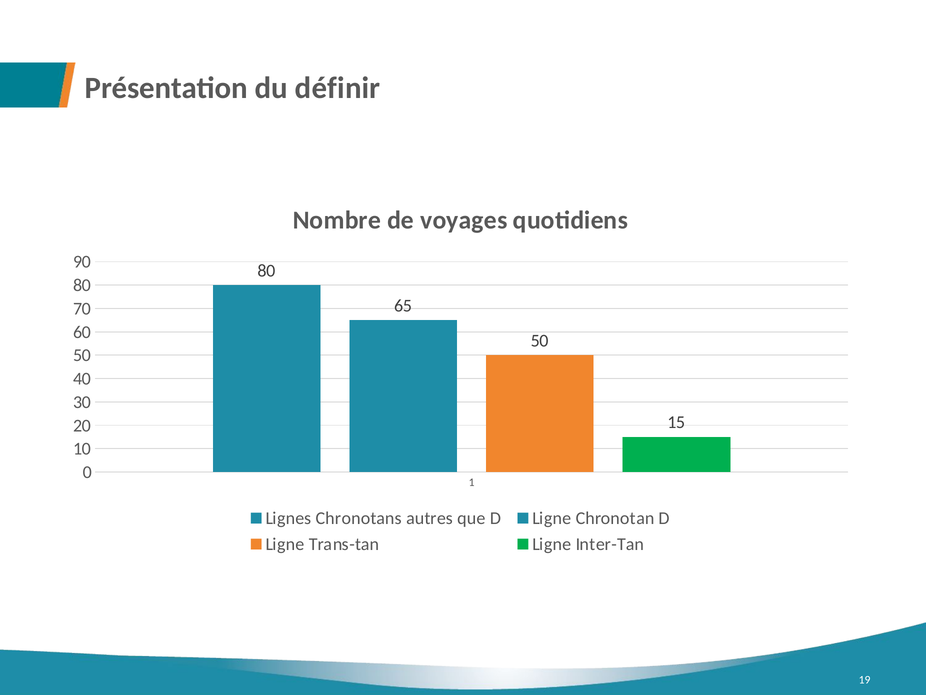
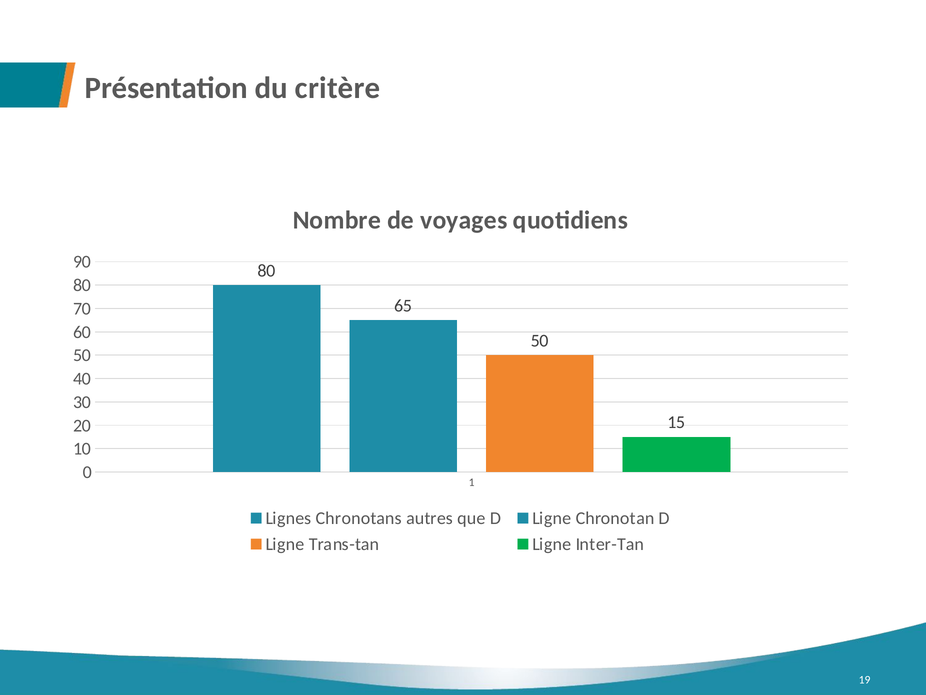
définir: définir -> critère
